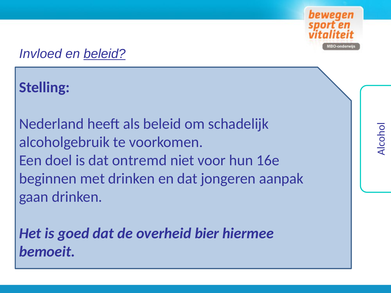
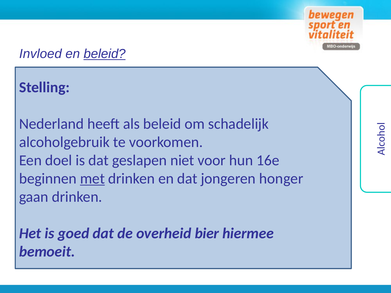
ontremd: ontremd -> geslapen
met at (92, 179) underline: none -> present
aanpak: aanpak -> honger
